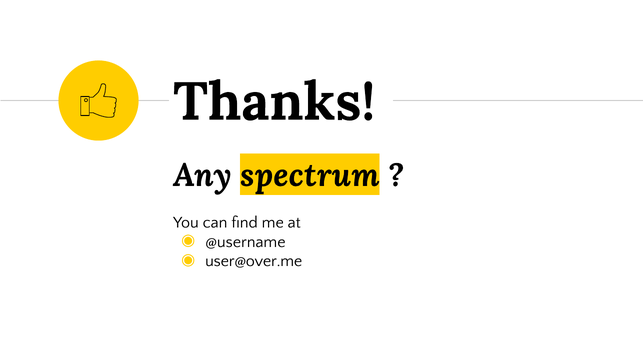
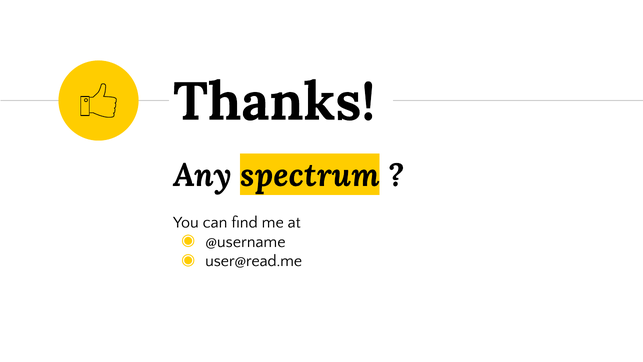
user@over.me: user@over.me -> user@read.me
